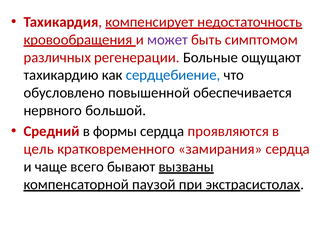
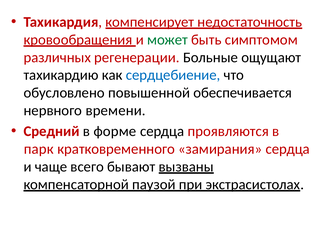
может colour: purple -> green
большой: большой -> времени
формы: формы -> форме
цель: цель -> парк
